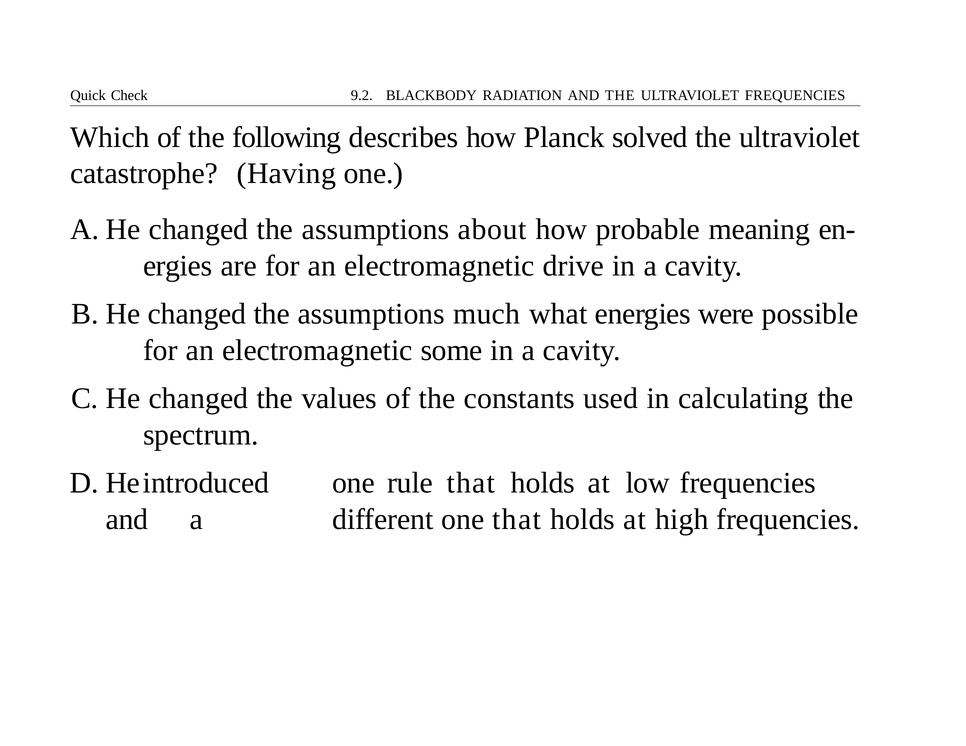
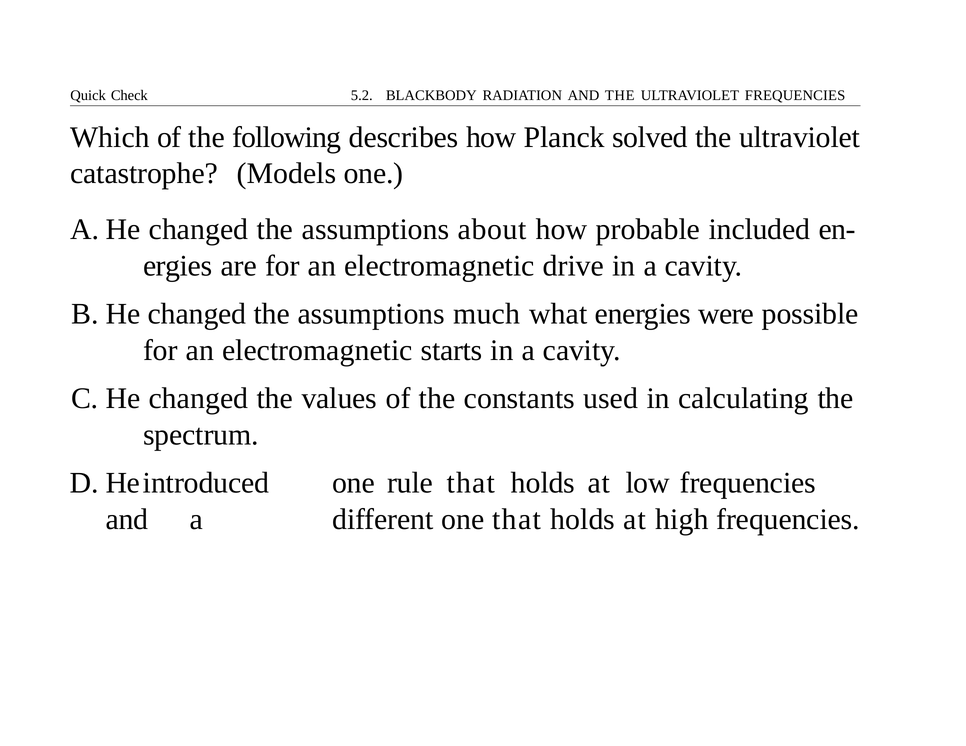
9.2: 9.2 -> 5.2
Having: Having -> Models
meaning: meaning -> included
some: some -> starts
